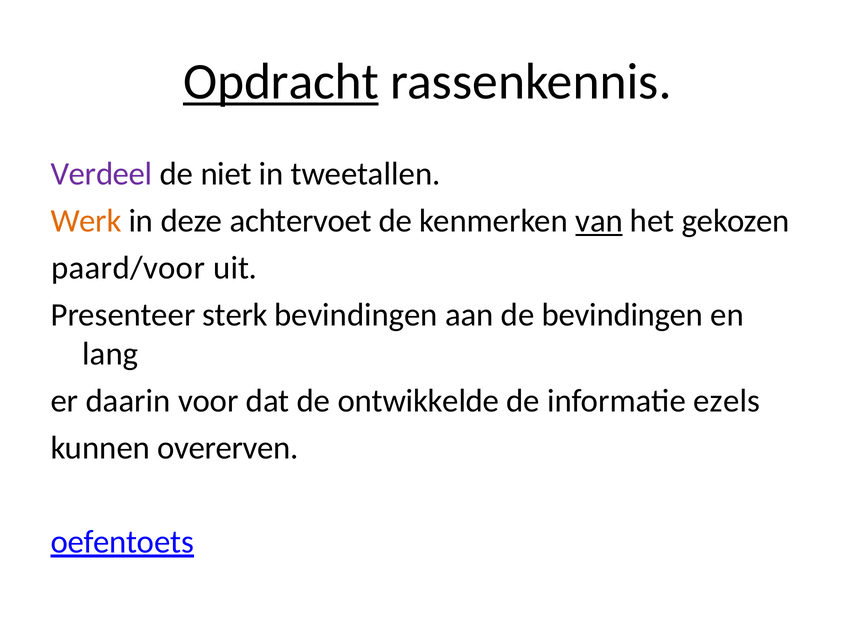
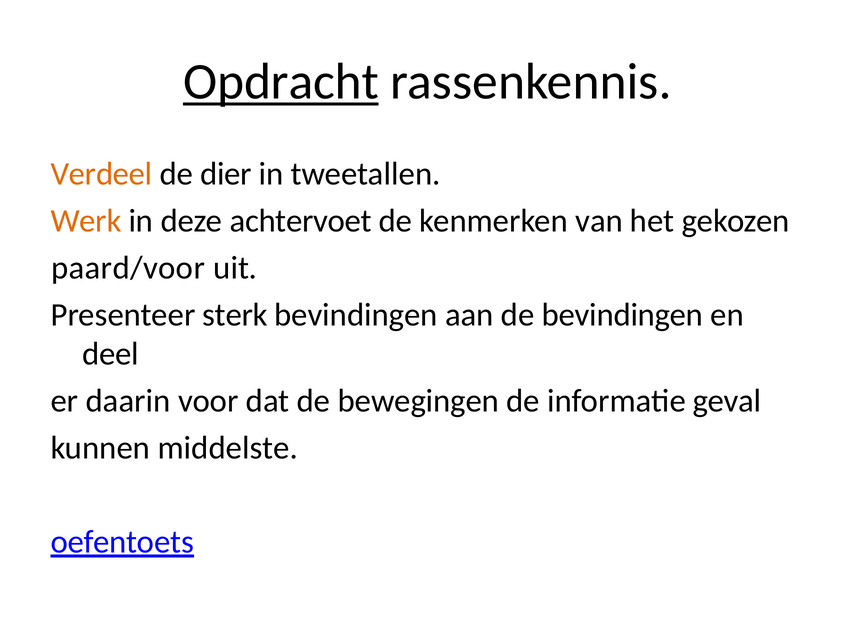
Verdeel colour: purple -> orange
niet: niet -> dier
van underline: present -> none
lang: lang -> deel
ontwikkelde: ontwikkelde -> bewegingen
ezels: ezels -> geval
overerven: overerven -> middelste
